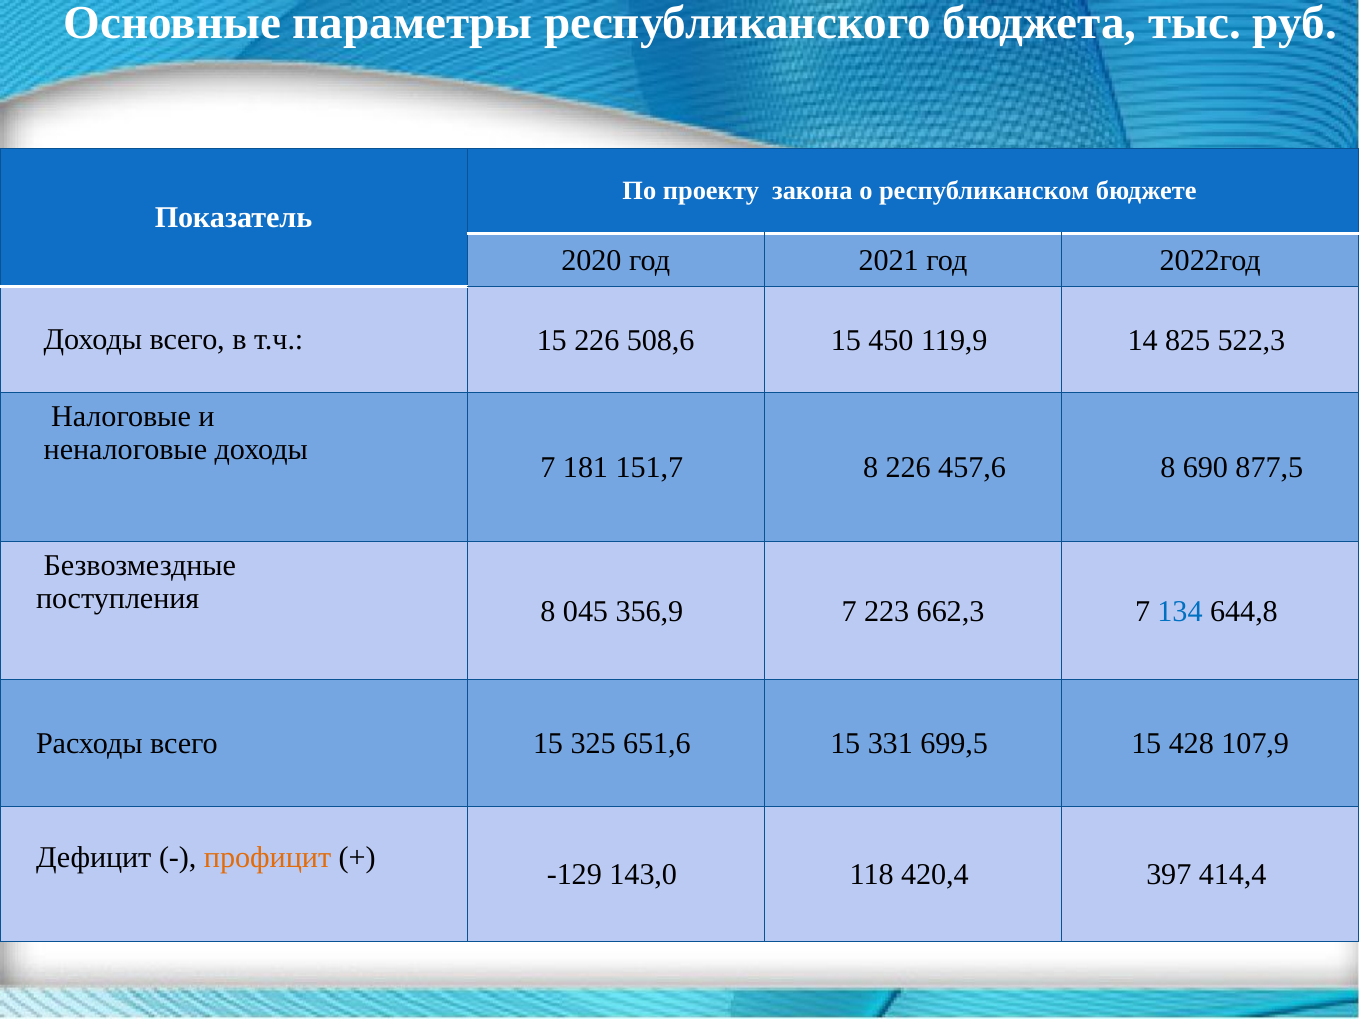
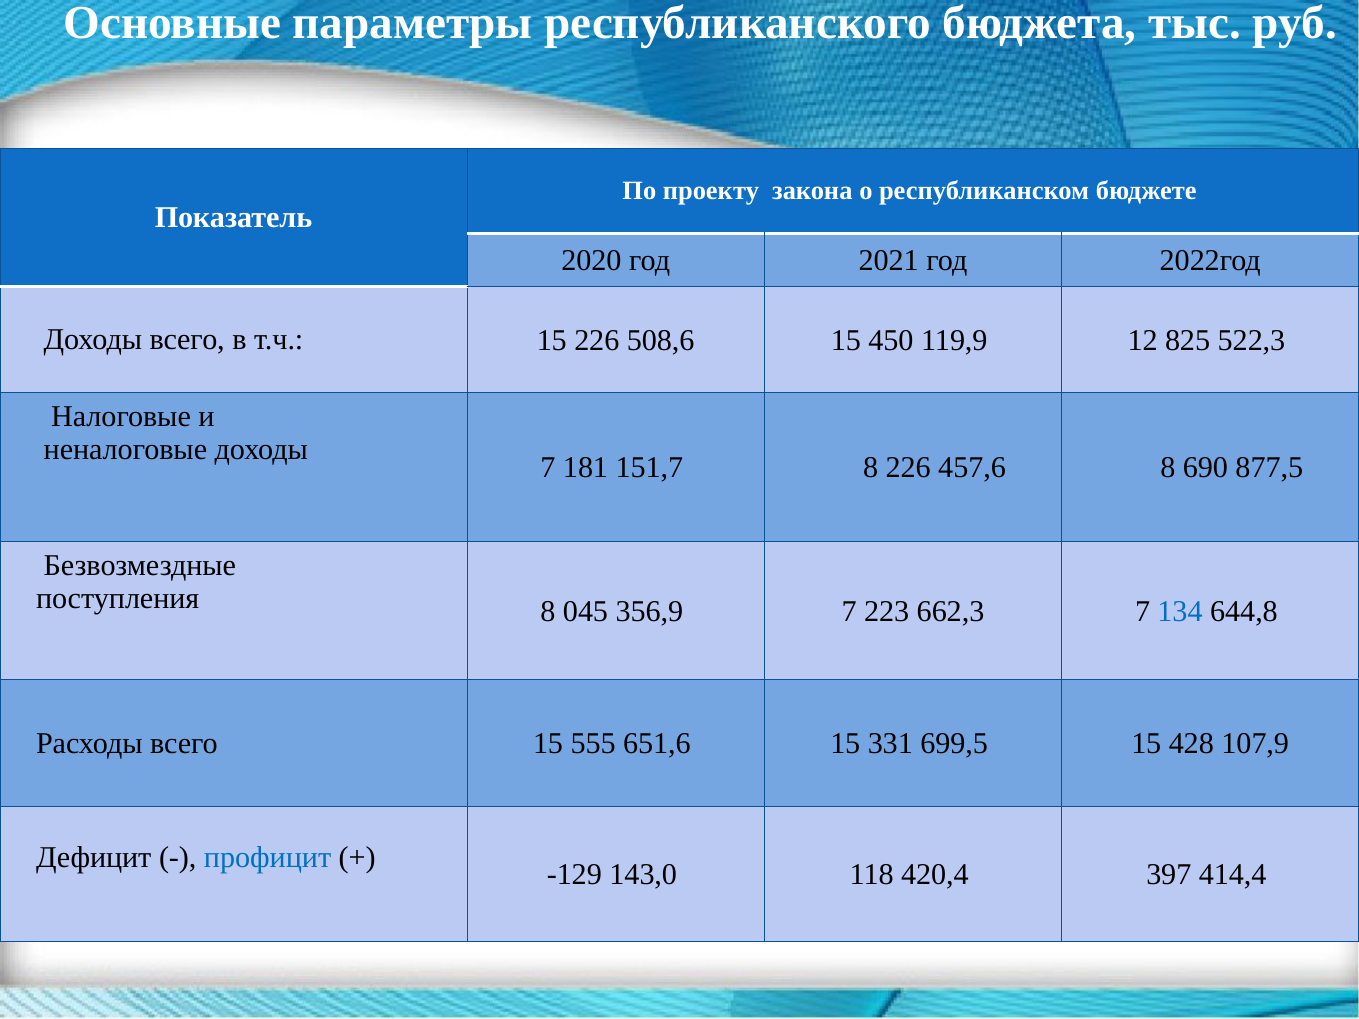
14: 14 -> 12
325: 325 -> 555
профицит colour: orange -> blue
